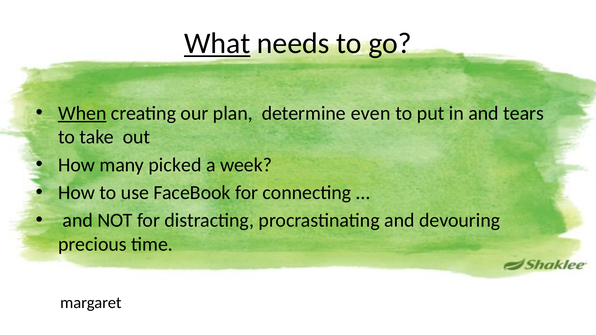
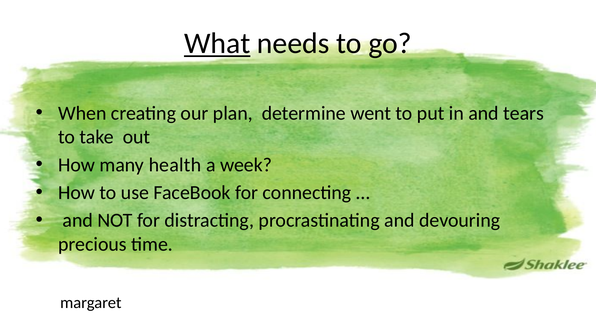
When underline: present -> none
even: even -> went
picked: picked -> health
